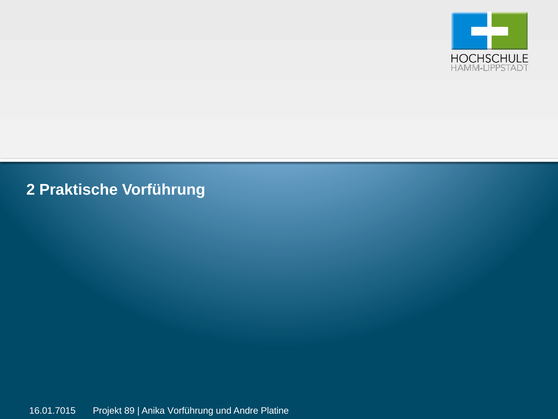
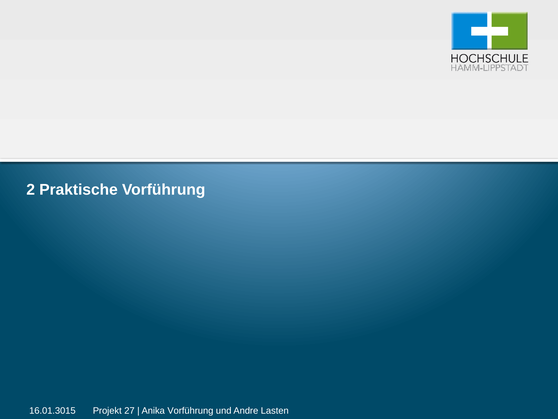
16.01.7015: 16.01.7015 -> 16.01.3015
89: 89 -> 27
Platine: Platine -> Lasten
